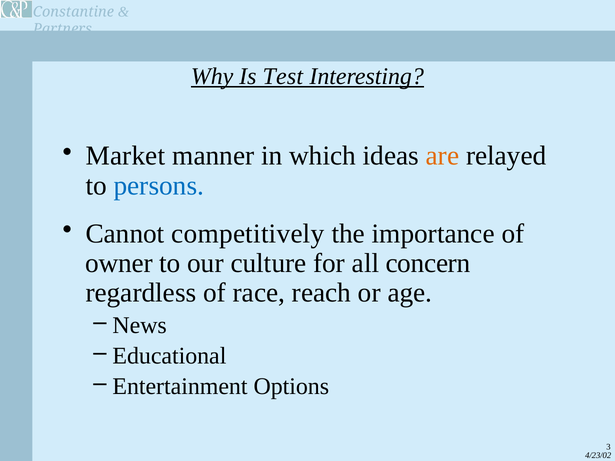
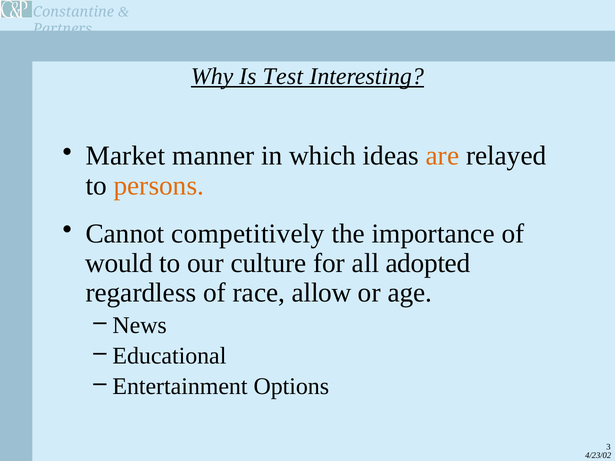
persons colour: blue -> orange
owner: owner -> would
concern: concern -> adopted
reach: reach -> allow
